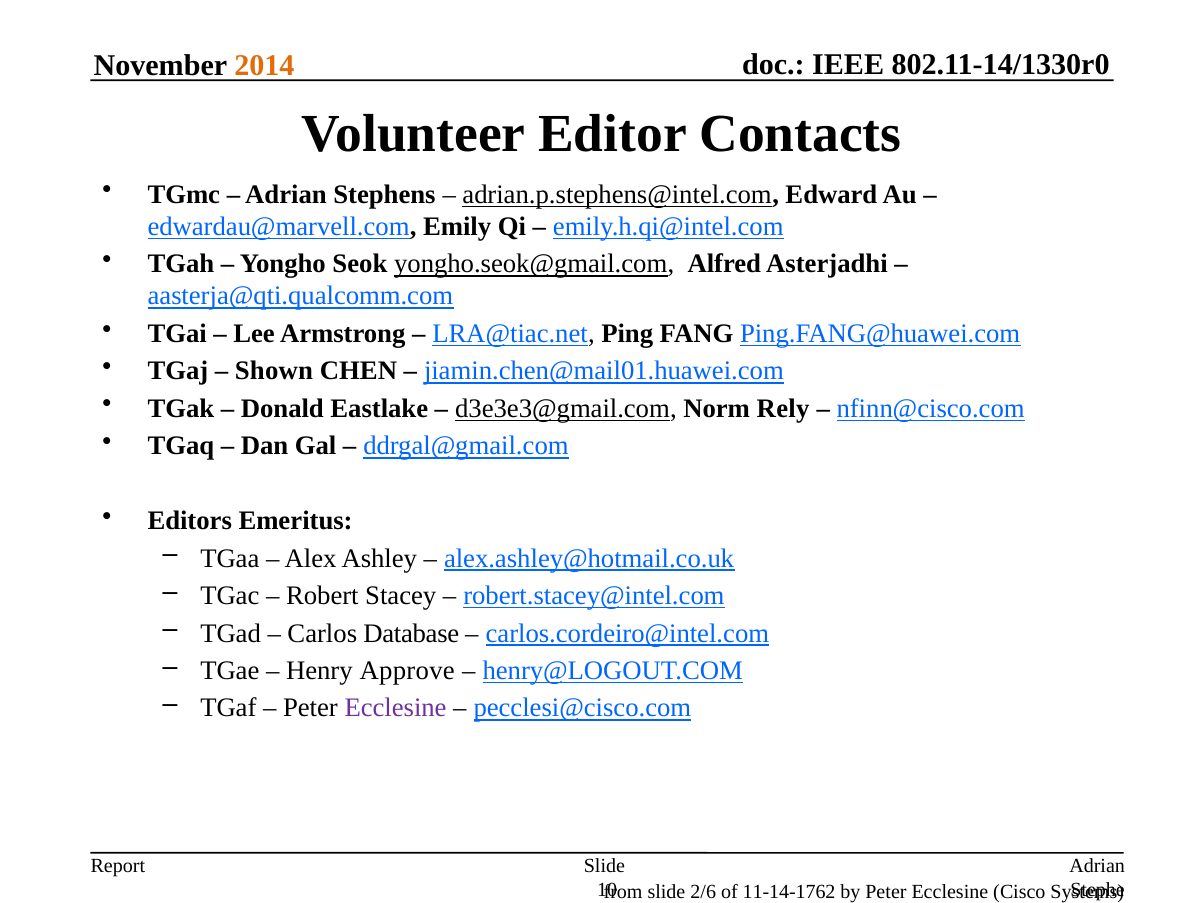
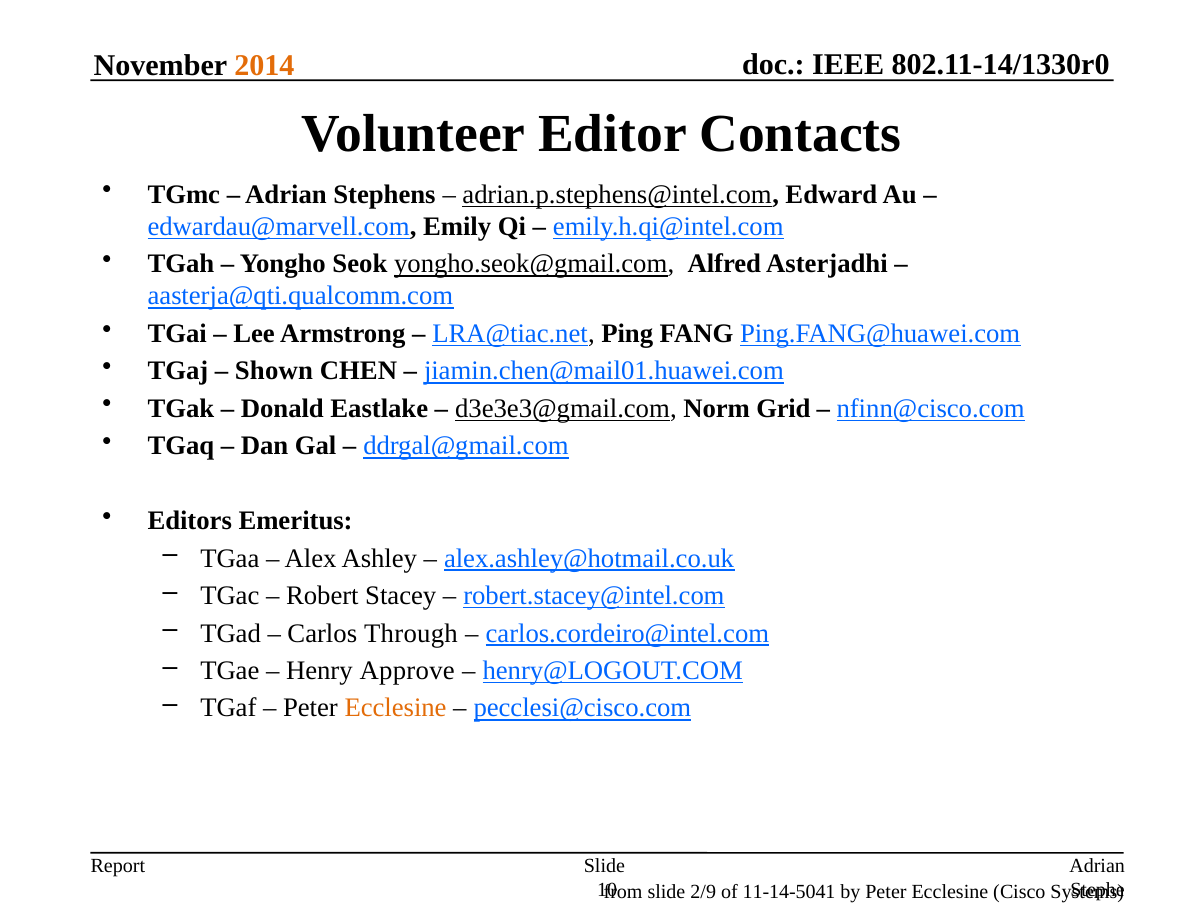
Rely: Rely -> Grid
Database: Database -> Through
Ecclesine at (396, 708) colour: purple -> orange
2/6: 2/6 -> 2/9
11-14-1762: 11-14-1762 -> 11-14-5041
